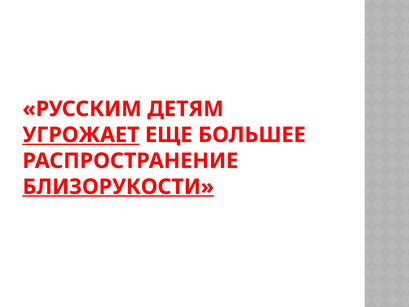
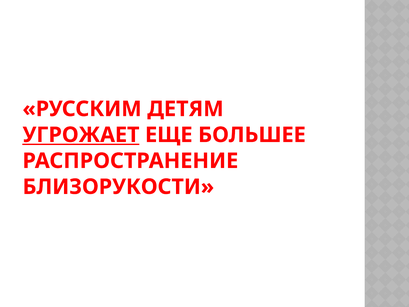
БЛИЗОРУКОСТИ underline: present -> none
